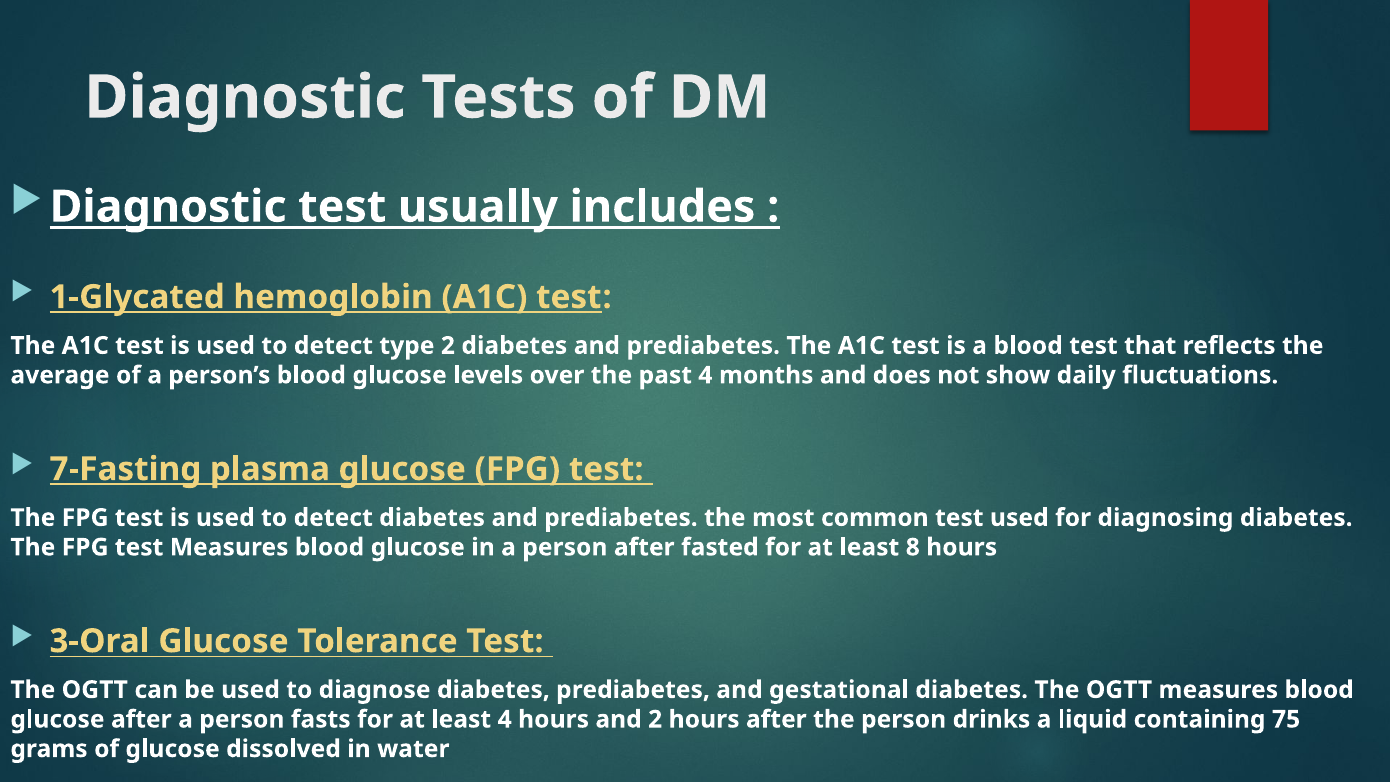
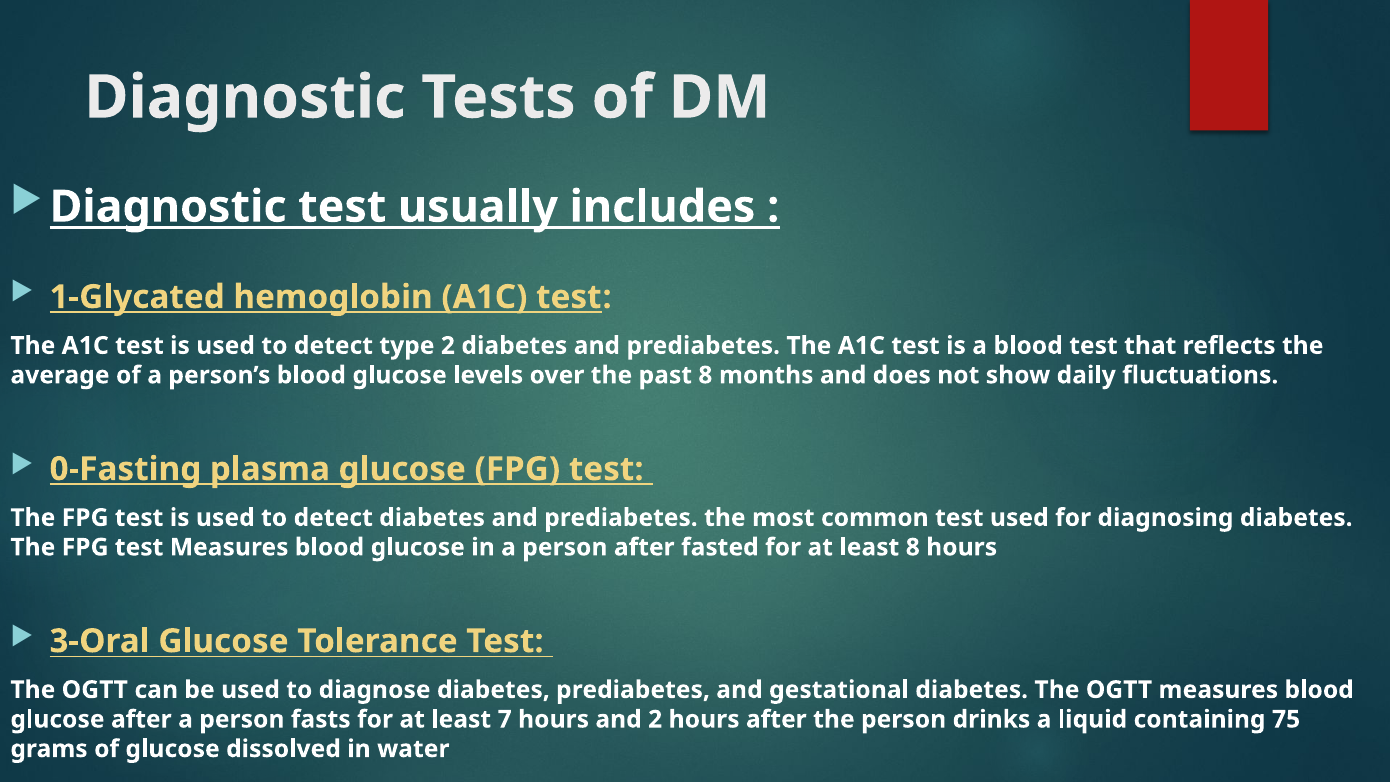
past 4: 4 -> 8
7-Fasting: 7-Fasting -> 0-Fasting
least 4: 4 -> 7
